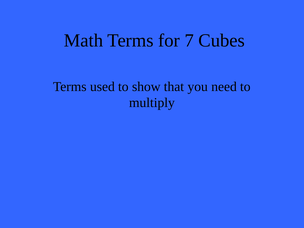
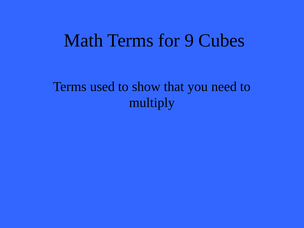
7: 7 -> 9
